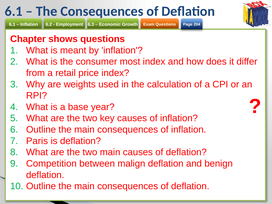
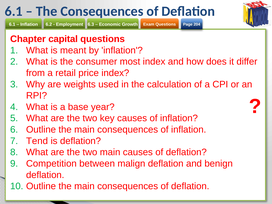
shows: shows -> capital
Paris: Paris -> Tend
